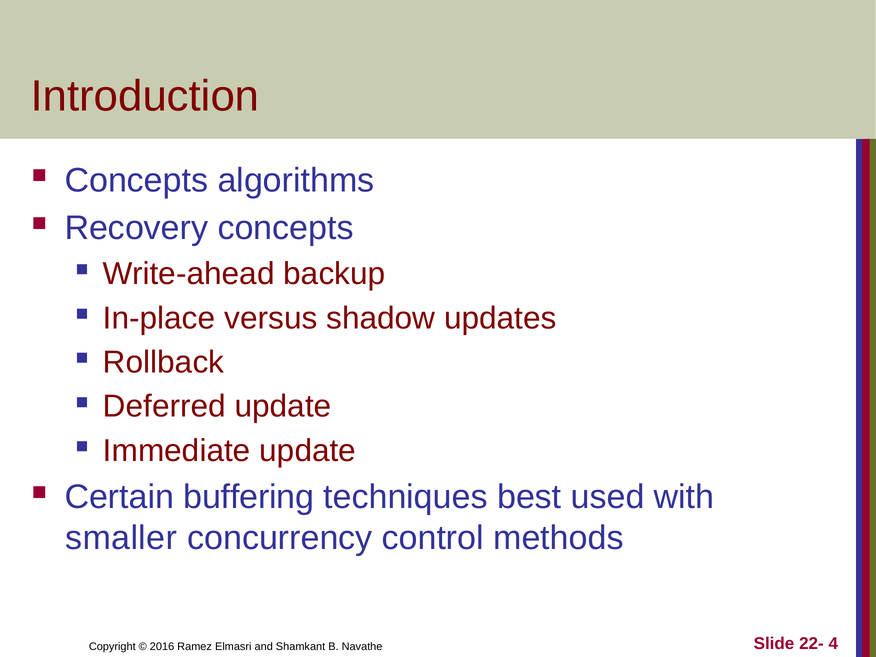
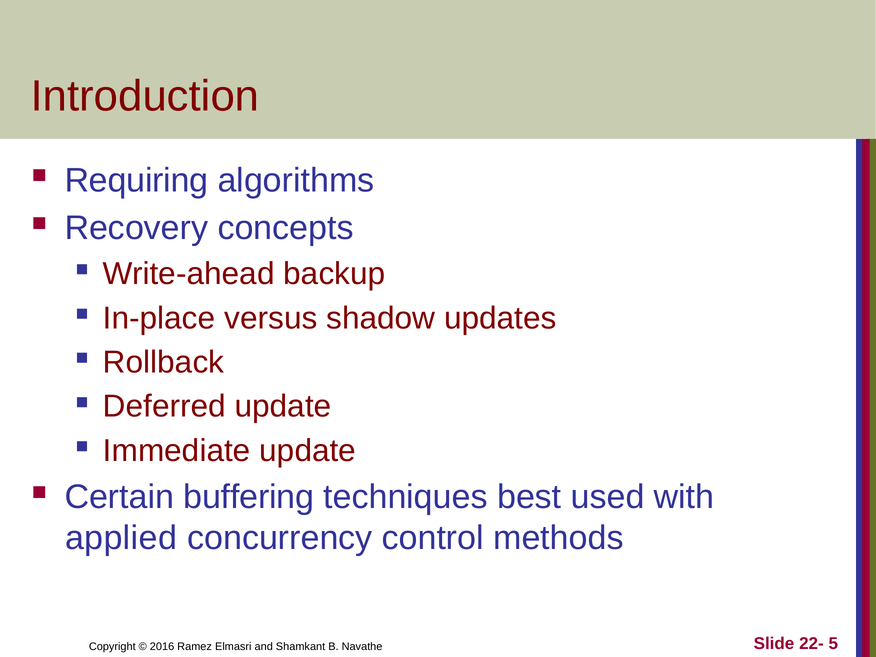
Concepts at (136, 181): Concepts -> Requiring
smaller: smaller -> applied
4: 4 -> 5
